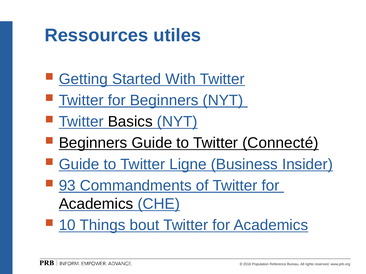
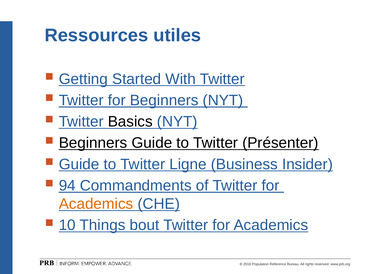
Connecté: Connecté -> Présenter
93: 93 -> 94
Academics at (96, 204) colour: black -> orange
